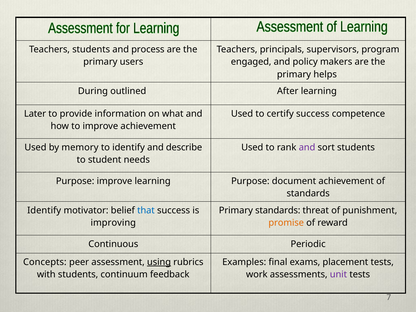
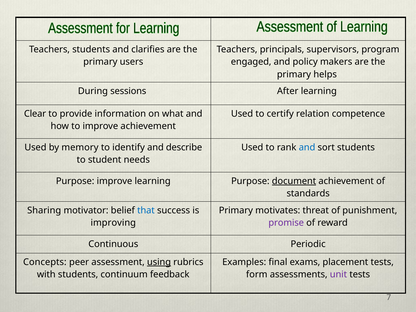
process: process -> clarifies
outlined: outlined -> sessions
Later: Later -> Clear
certify success: success -> relation
and at (307, 147) colour: purple -> blue
document underline: none -> present
Identify at (44, 210): Identify -> Sharing
Primary standards: standards -> motivates
promise colour: orange -> purple
work: work -> form
